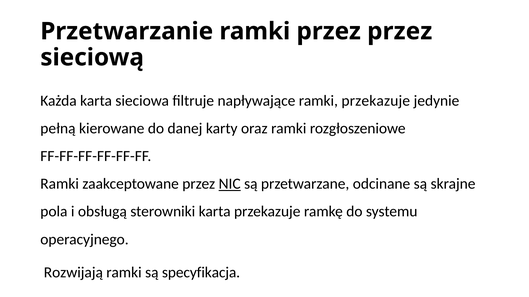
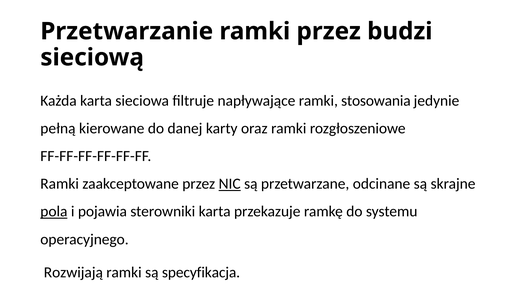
przez przez: przez -> budzi
ramki przekazuje: przekazuje -> stosowania
pola underline: none -> present
obsługą: obsługą -> pojawia
